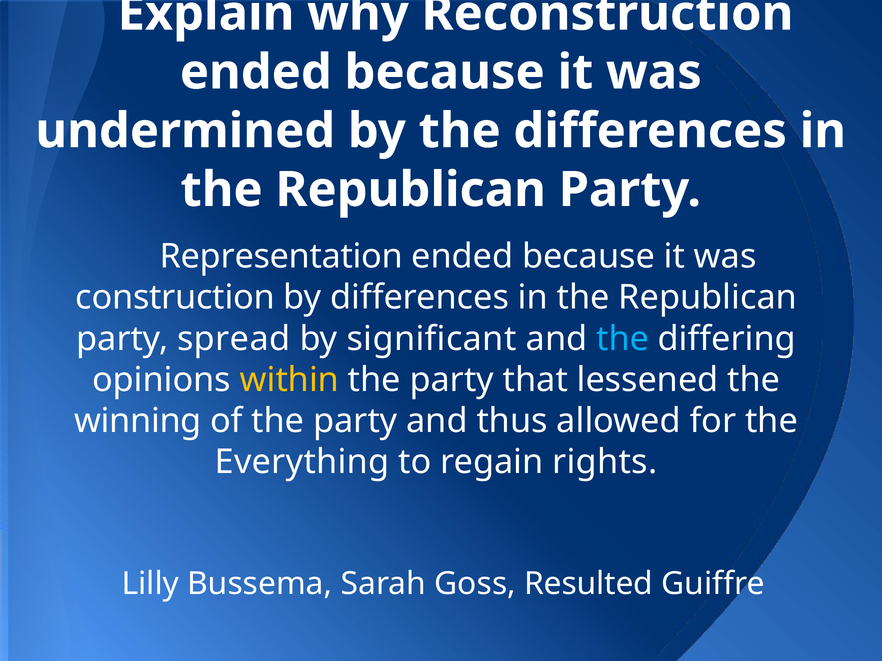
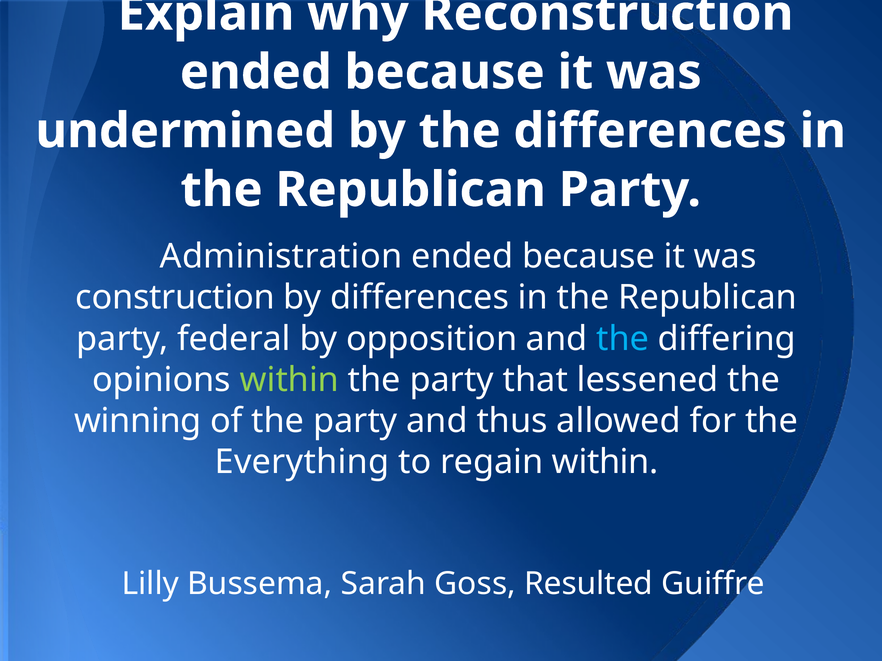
Representation: Representation -> Administration
spread: spread -> federal
significant: significant -> opposition
within at (289, 380) colour: yellow -> light green
regain rights: rights -> within
